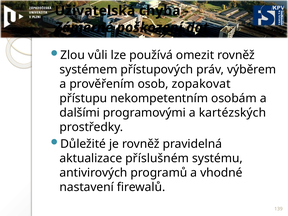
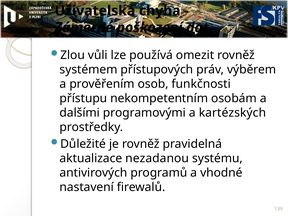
zopakovat: zopakovat -> funkčnosti
příslušném: příslušném -> nezadanou
